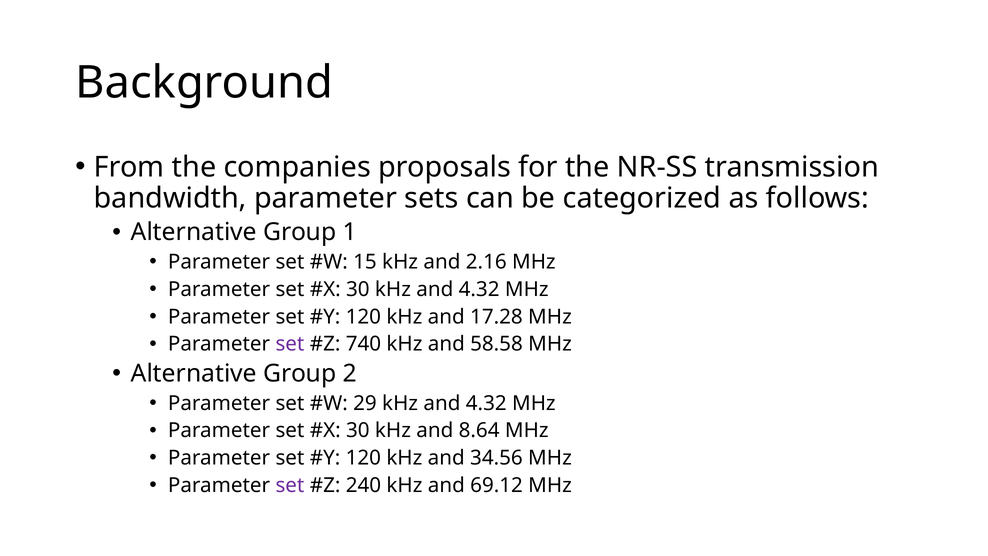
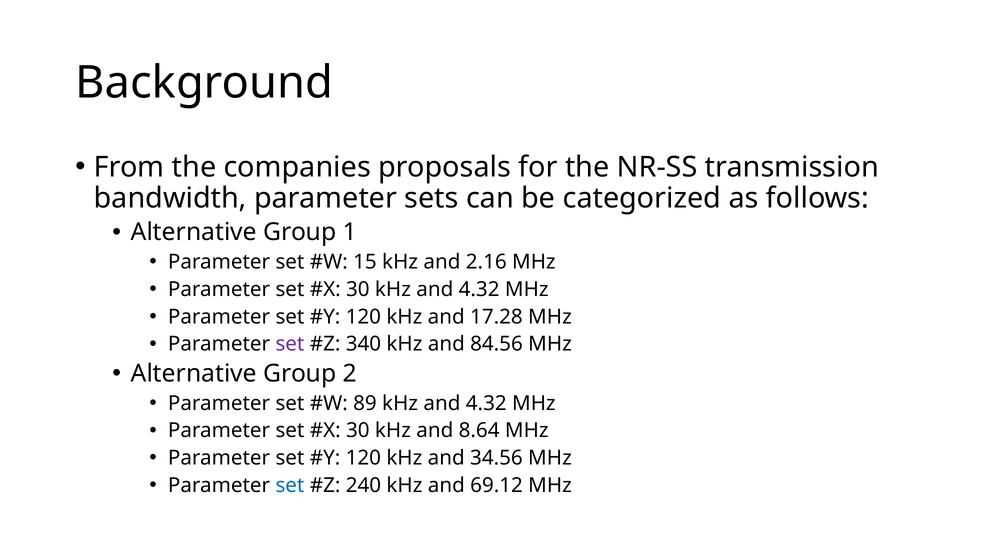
740: 740 -> 340
58.58: 58.58 -> 84.56
29: 29 -> 89
set at (290, 485) colour: purple -> blue
